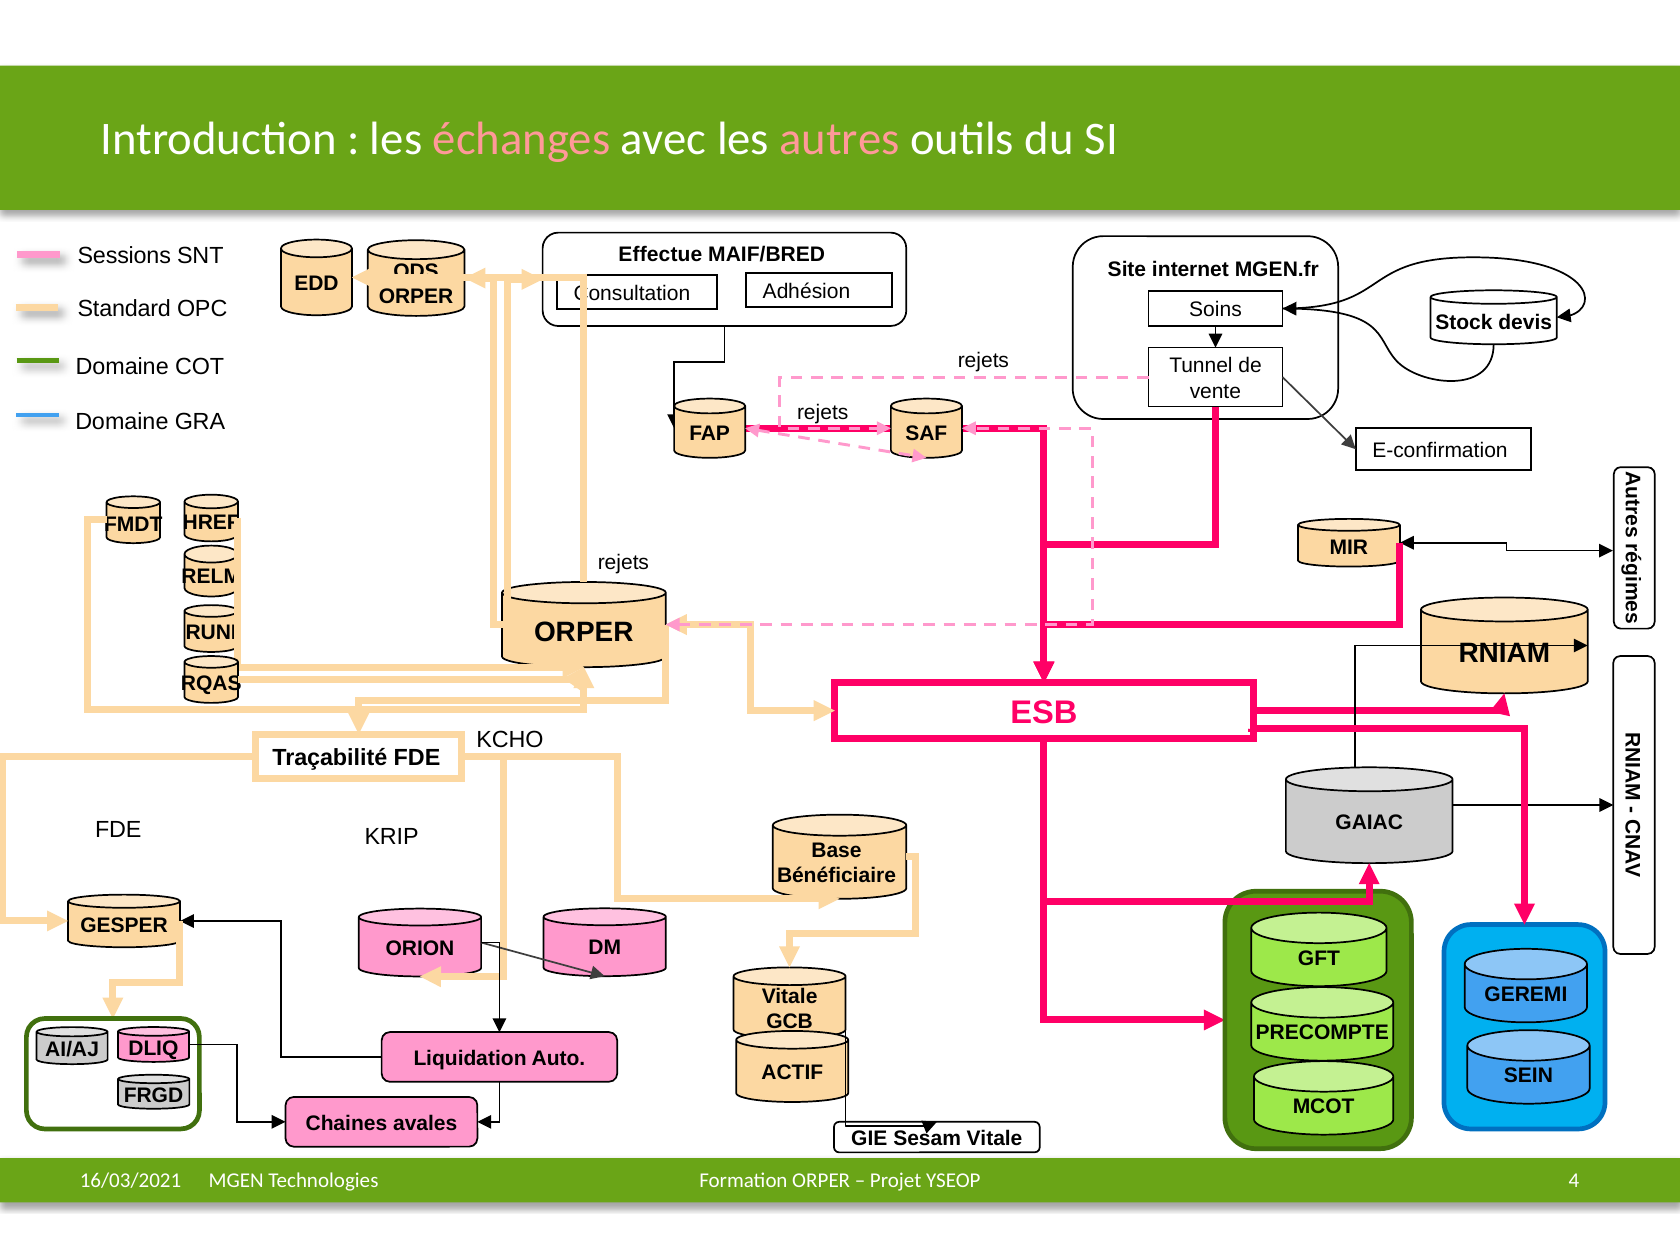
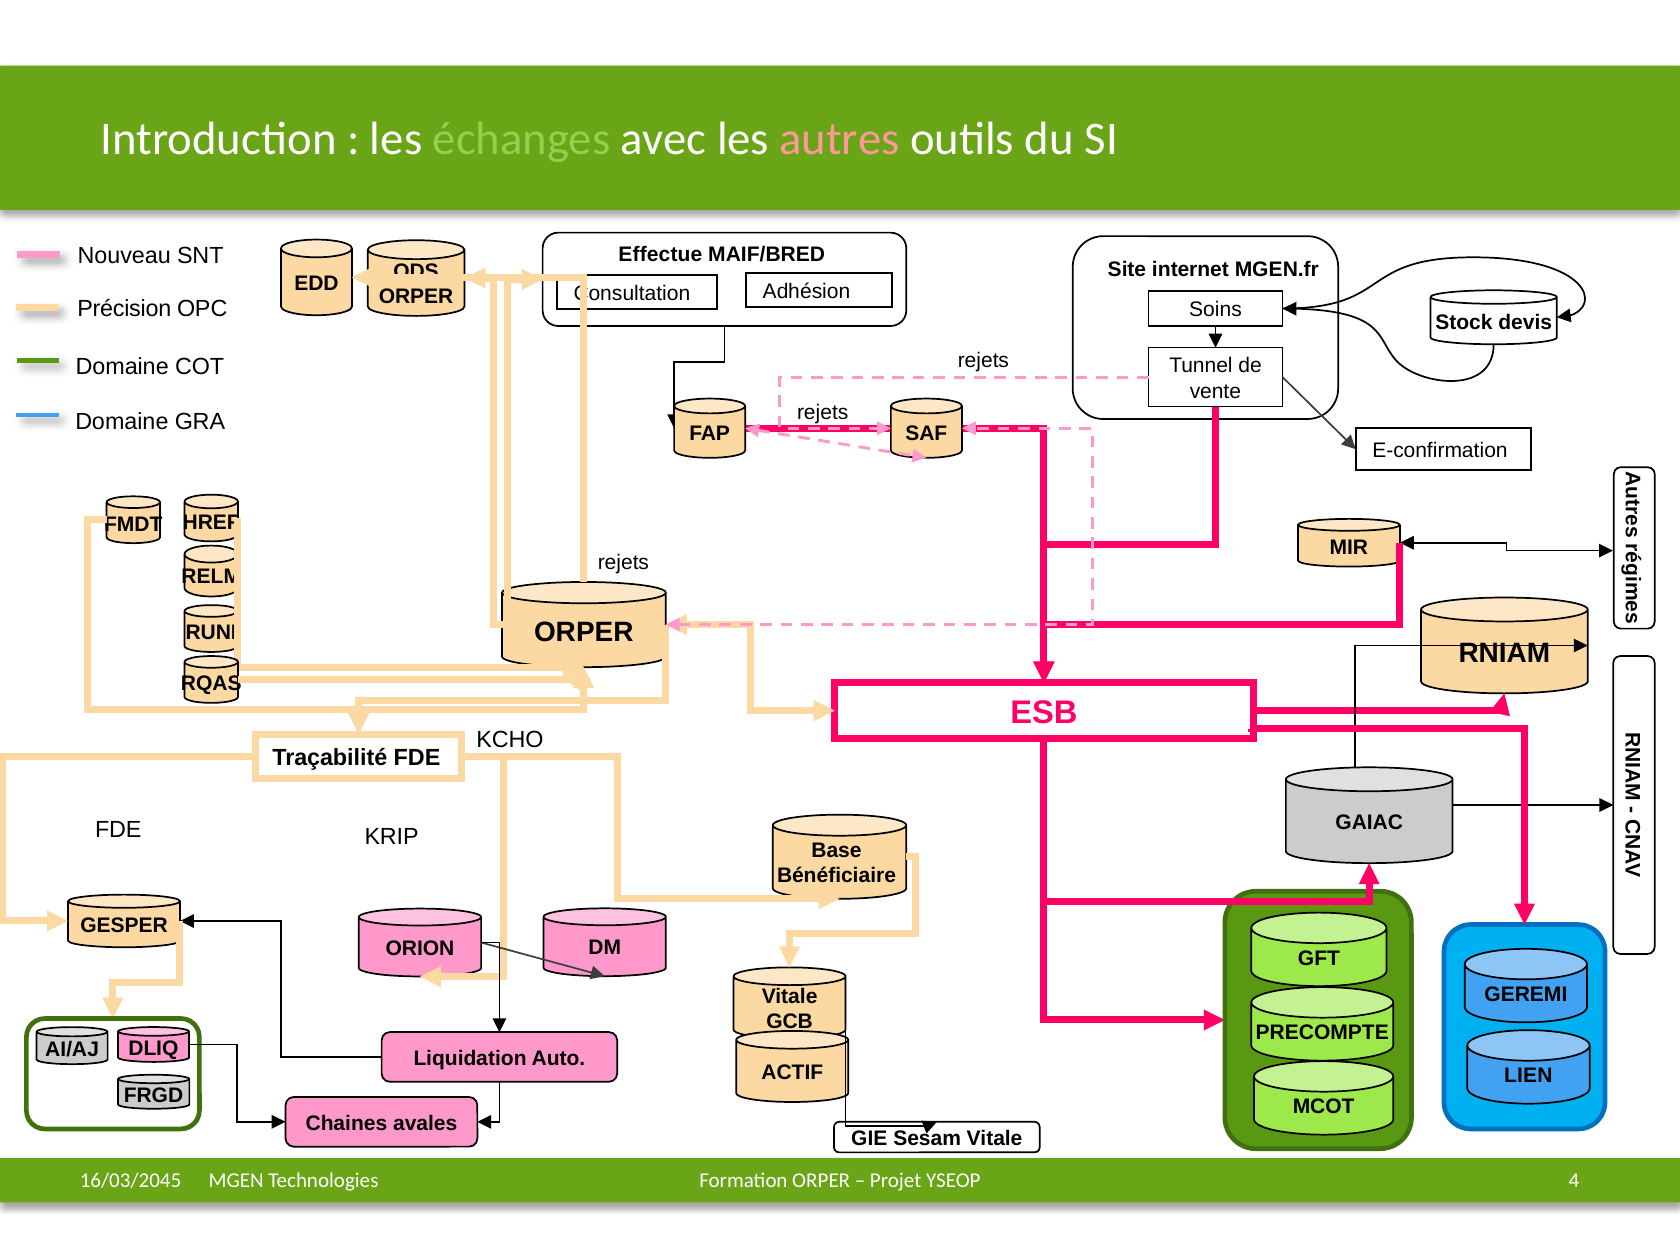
échanges colour: pink -> light green
Sessions: Sessions -> Nouveau
Standard: Standard -> Précision
SEIN: SEIN -> LIEN
16/03/2021: 16/03/2021 -> 16/03/2045
